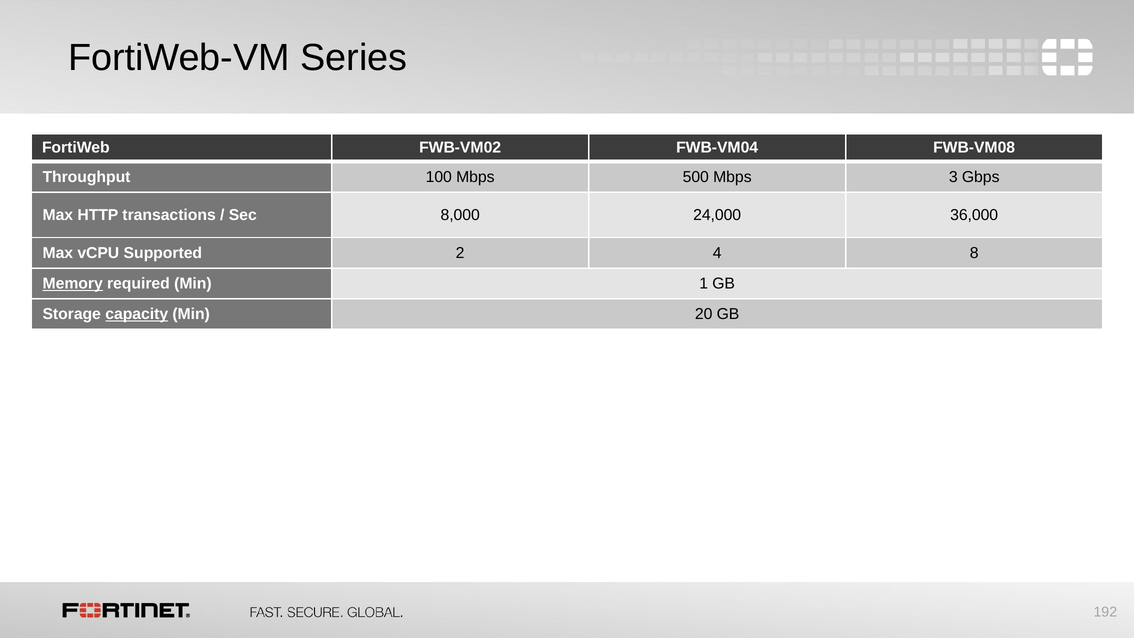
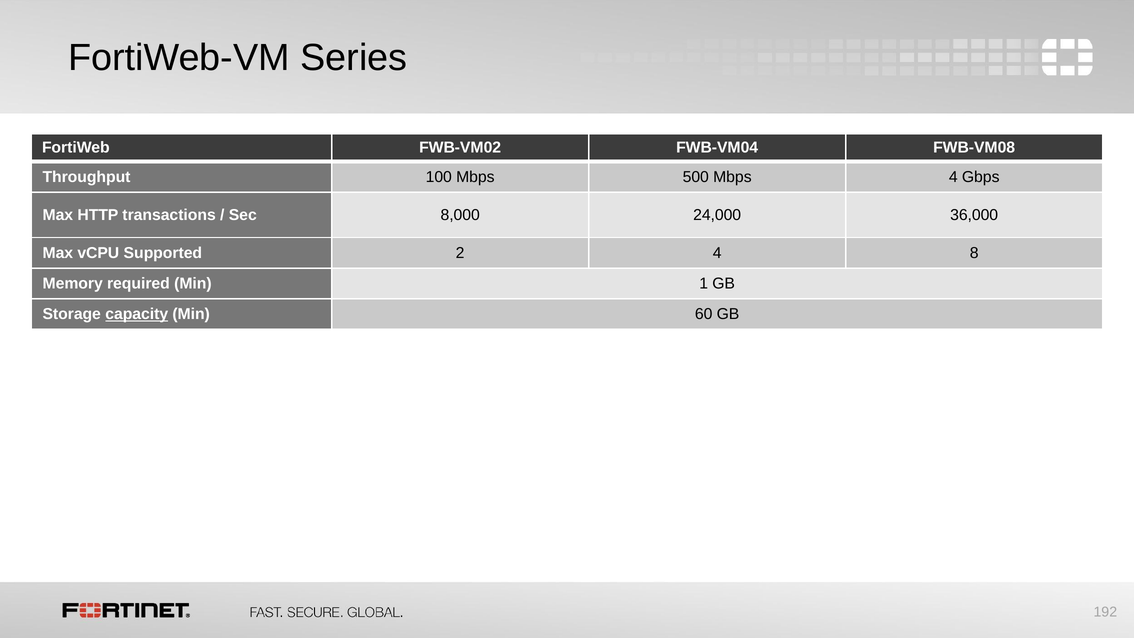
Mbps 3: 3 -> 4
Memory underline: present -> none
20: 20 -> 60
